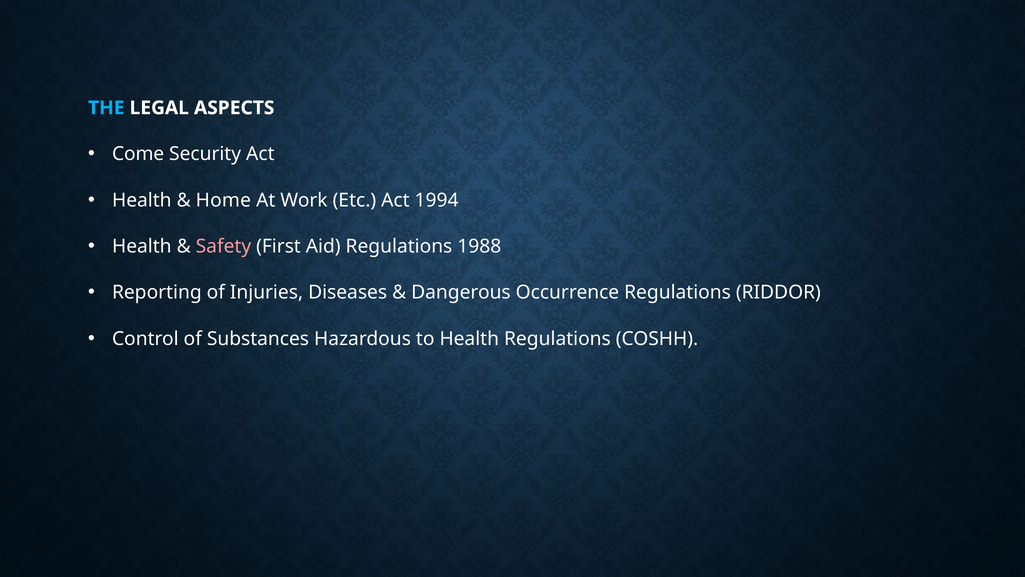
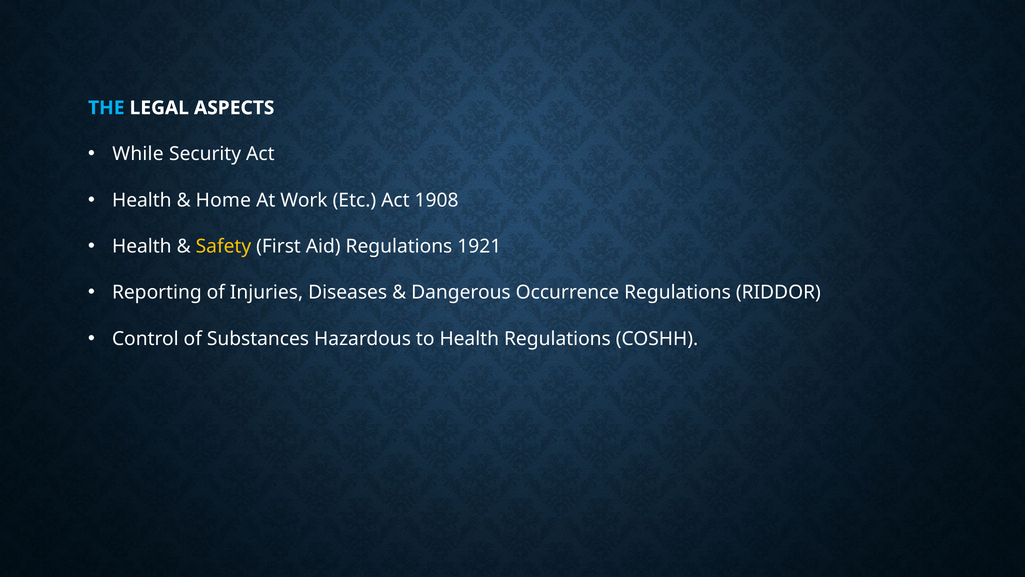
Come: Come -> While
1994: 1994 -> 1908
Safety colour: pink -> yellow
1988: 1988 -> 1921
